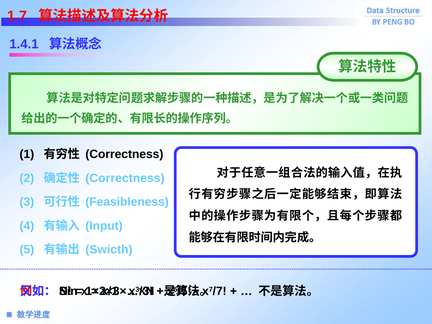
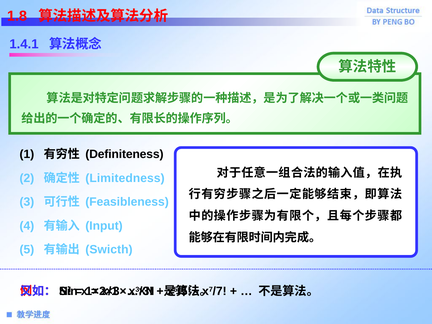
1.7: 1.7 -> 1.8
Correctness at (124, 154): Correctness -> Definiteness
Correctness at (125, 178): Correctness -> Limitedness
